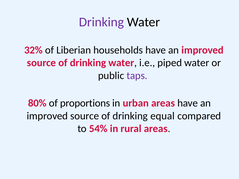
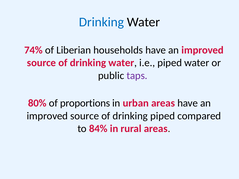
Drinking at (101, 22) colour: purple -> blue
32%: 32% -> 74%
drinking equal: equal -> piped
54%: 54% -> 84%
